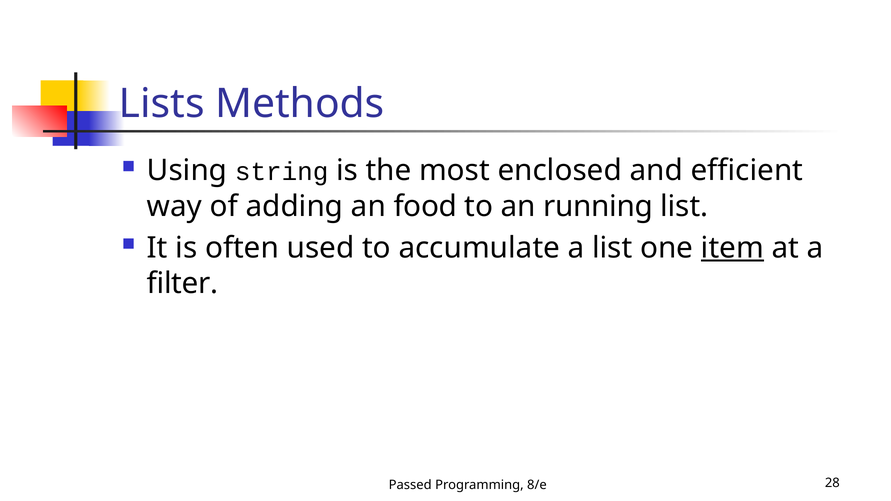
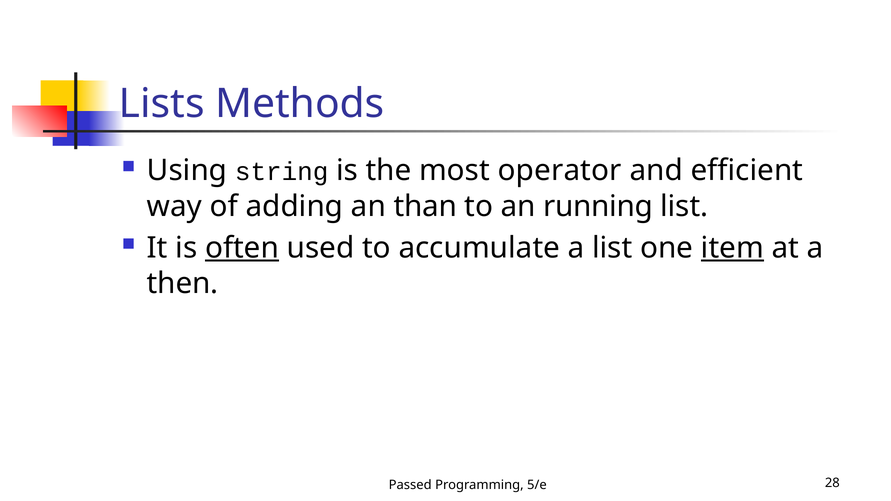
enclosed: enclosed -> operator
food: food -> than
often underline: none -> present
filter: filter -> then
8/e: 8/e -> 5/e
